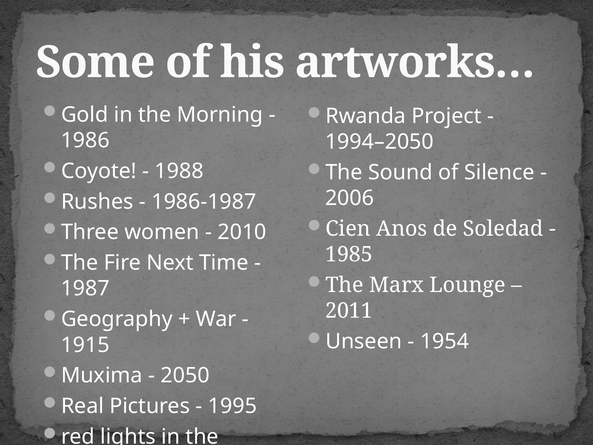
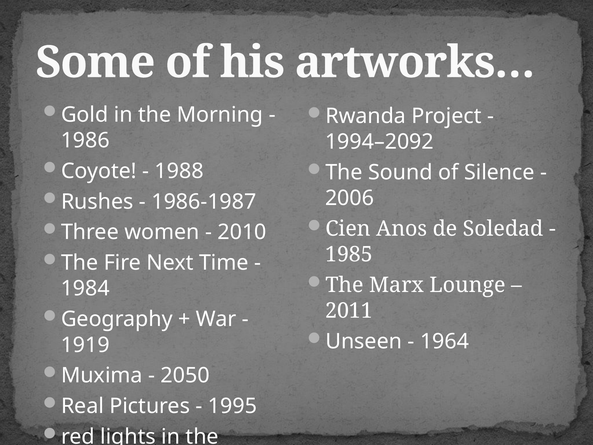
1994–2050: 1994–2050 -> 1994–2092
1987: 1987 -> 1984
1954: 1954 -> 1964
1915: 1915 -> 1919
